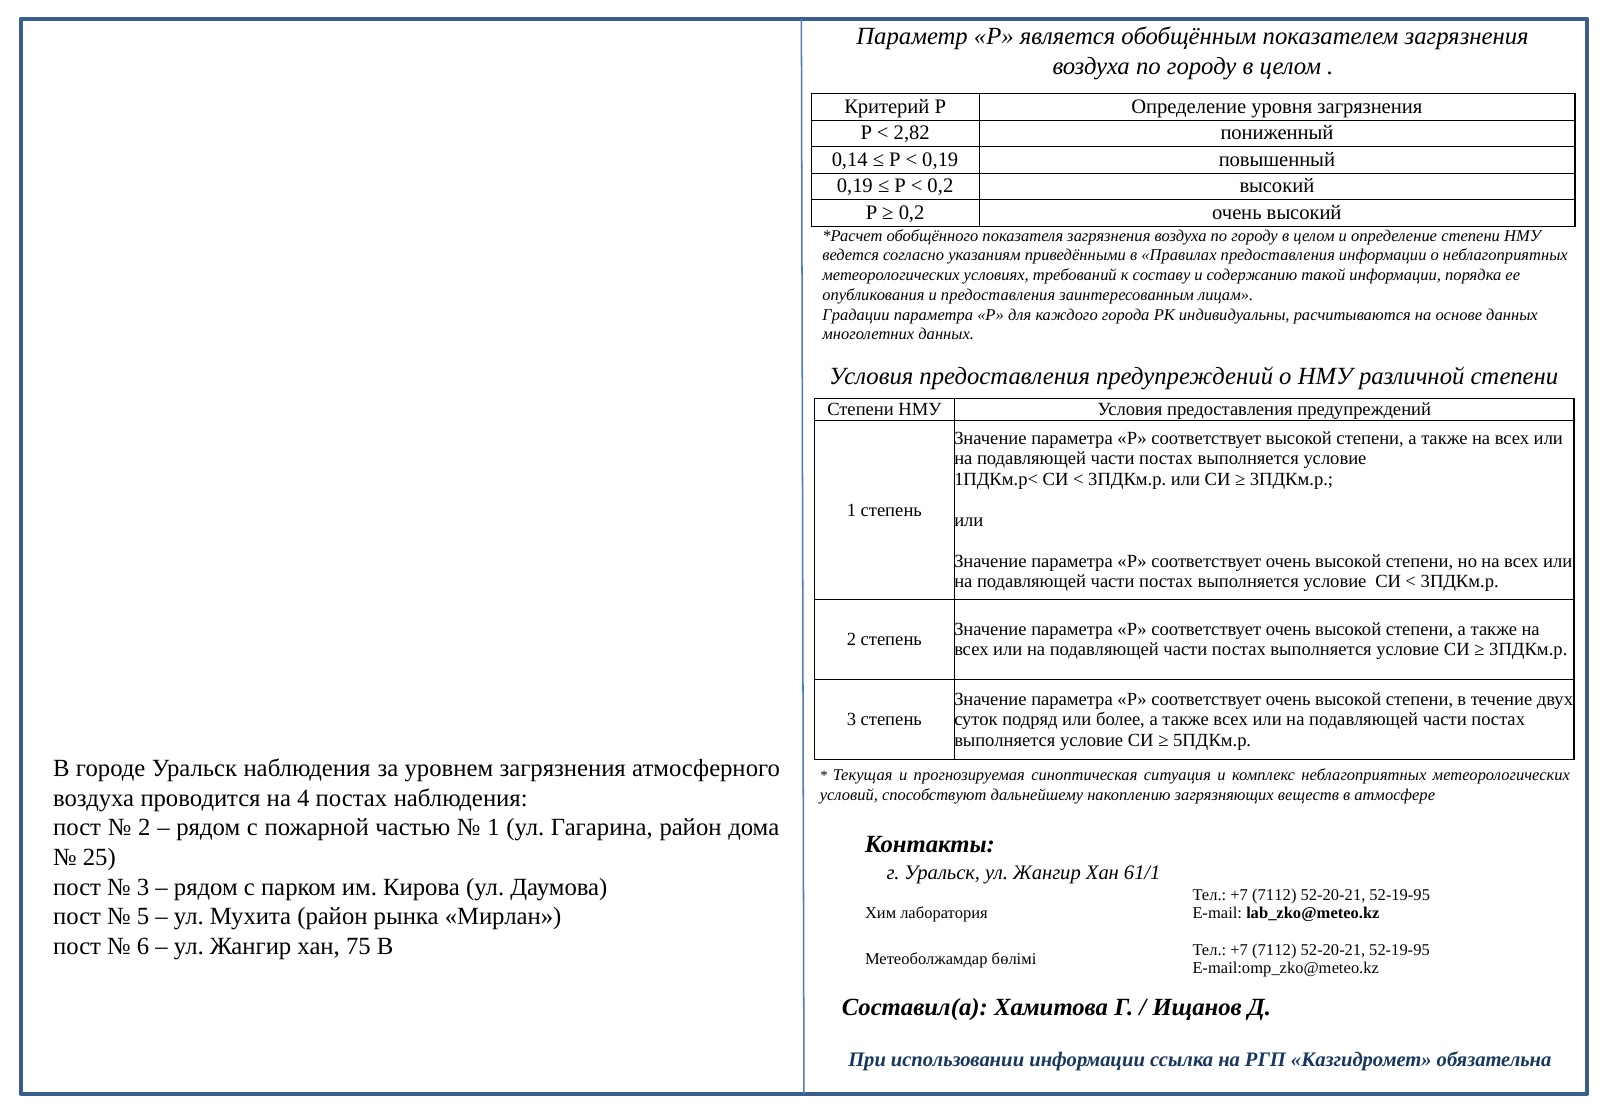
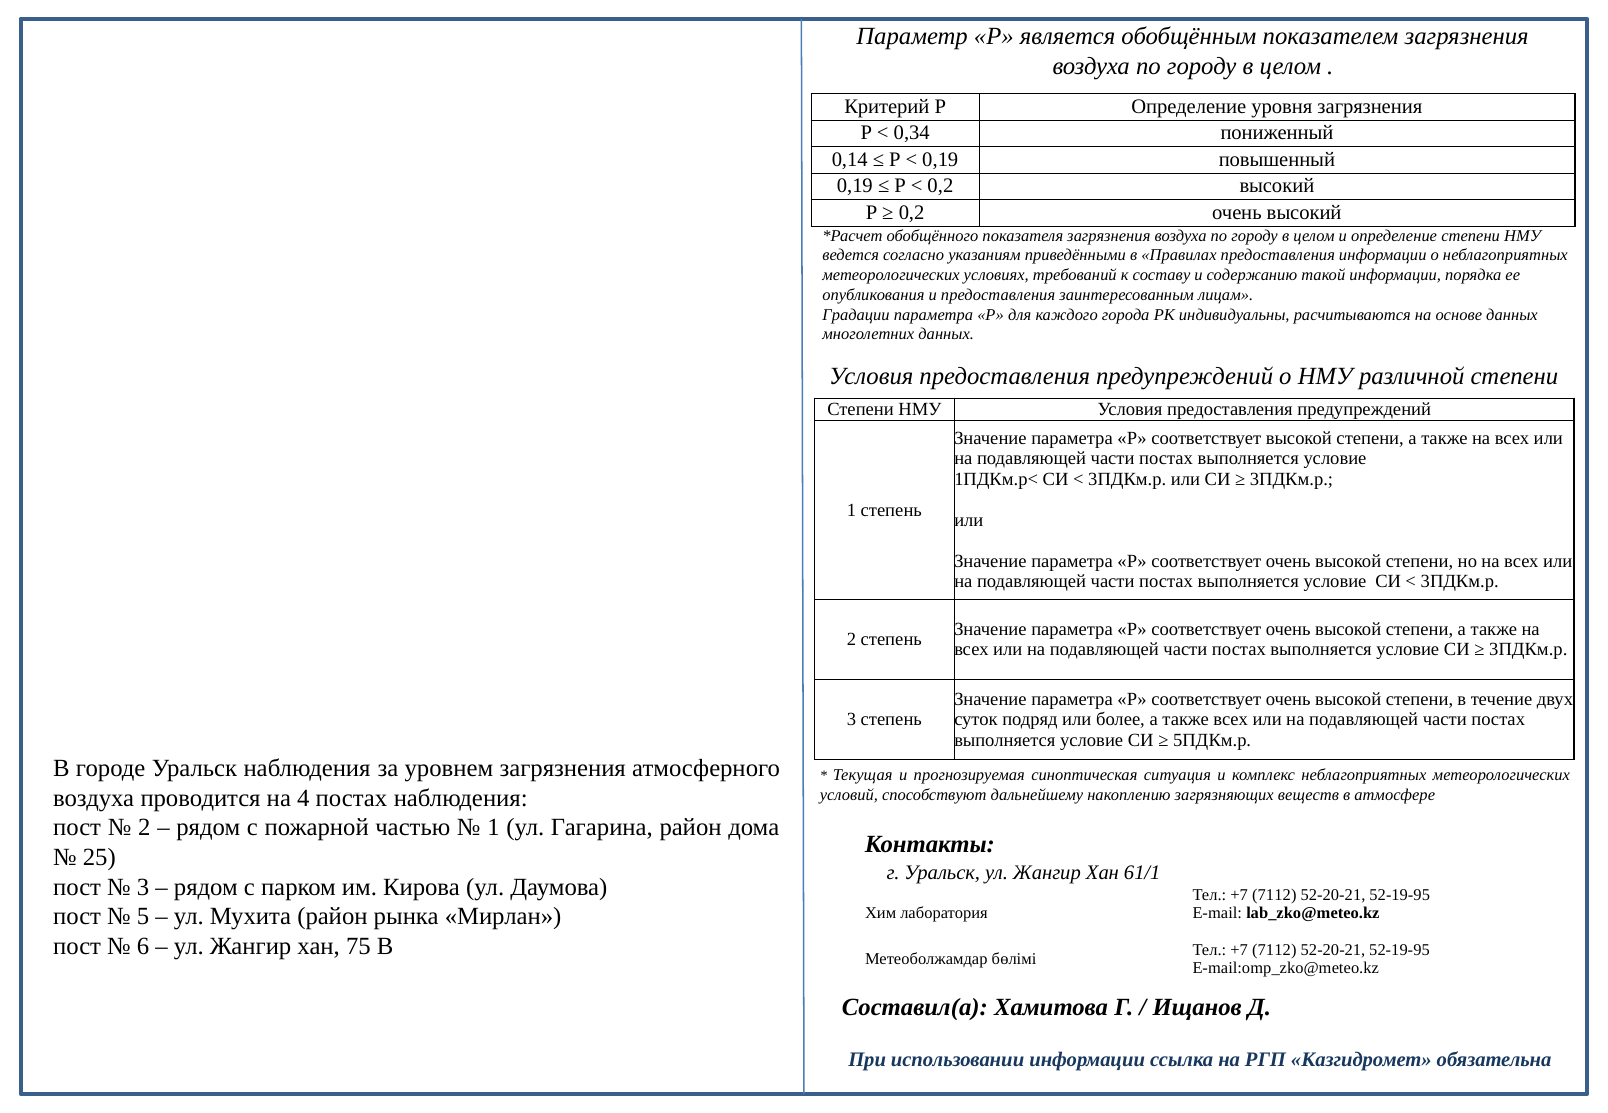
2,82: 2,82 -> 0,34
